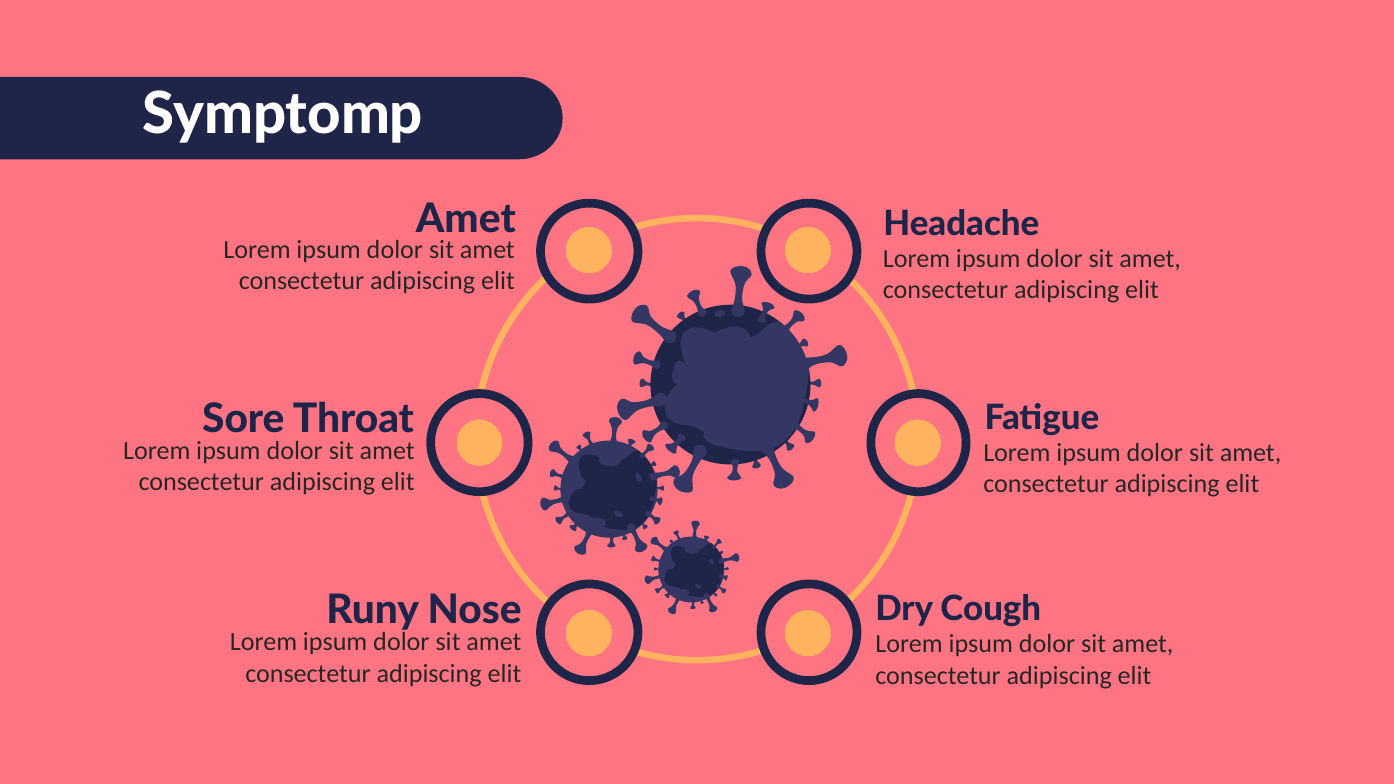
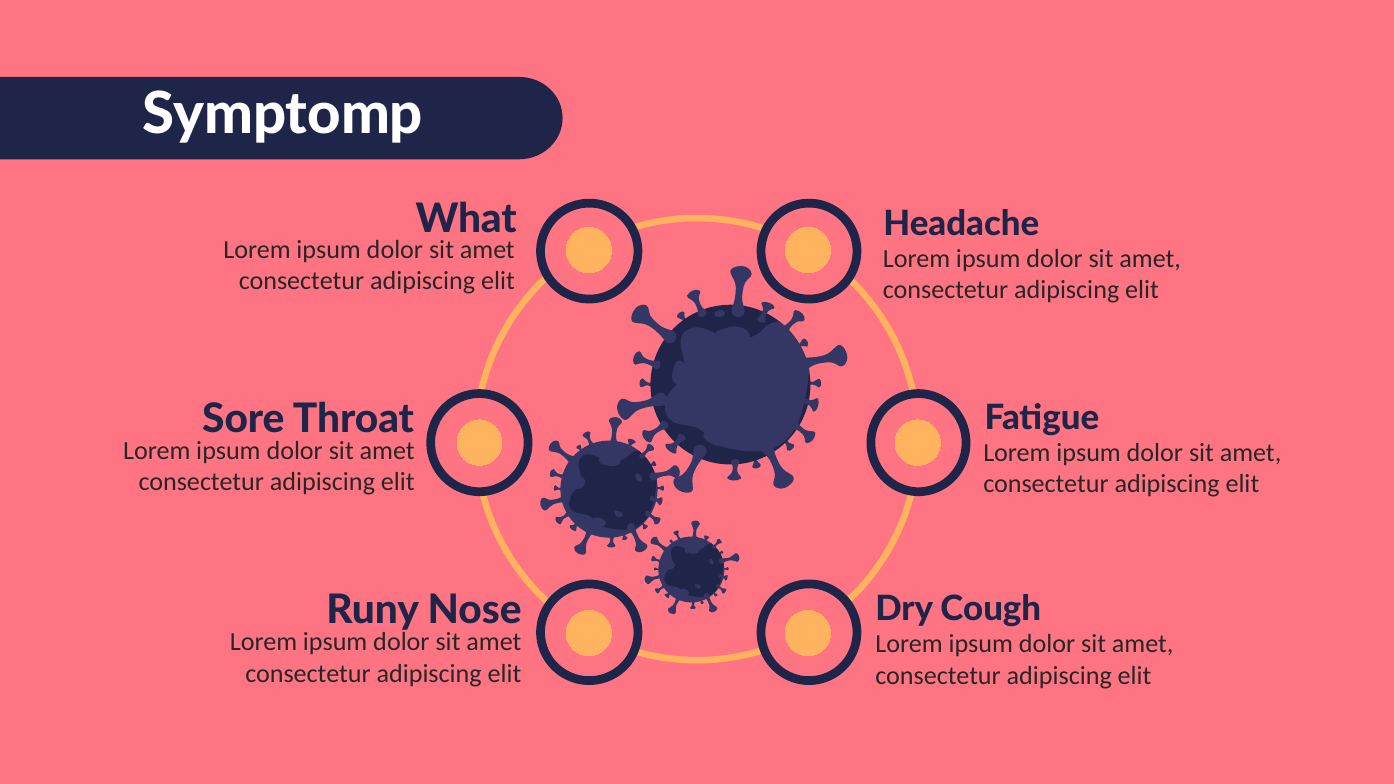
Amet at (466, 219): Amet -> What
